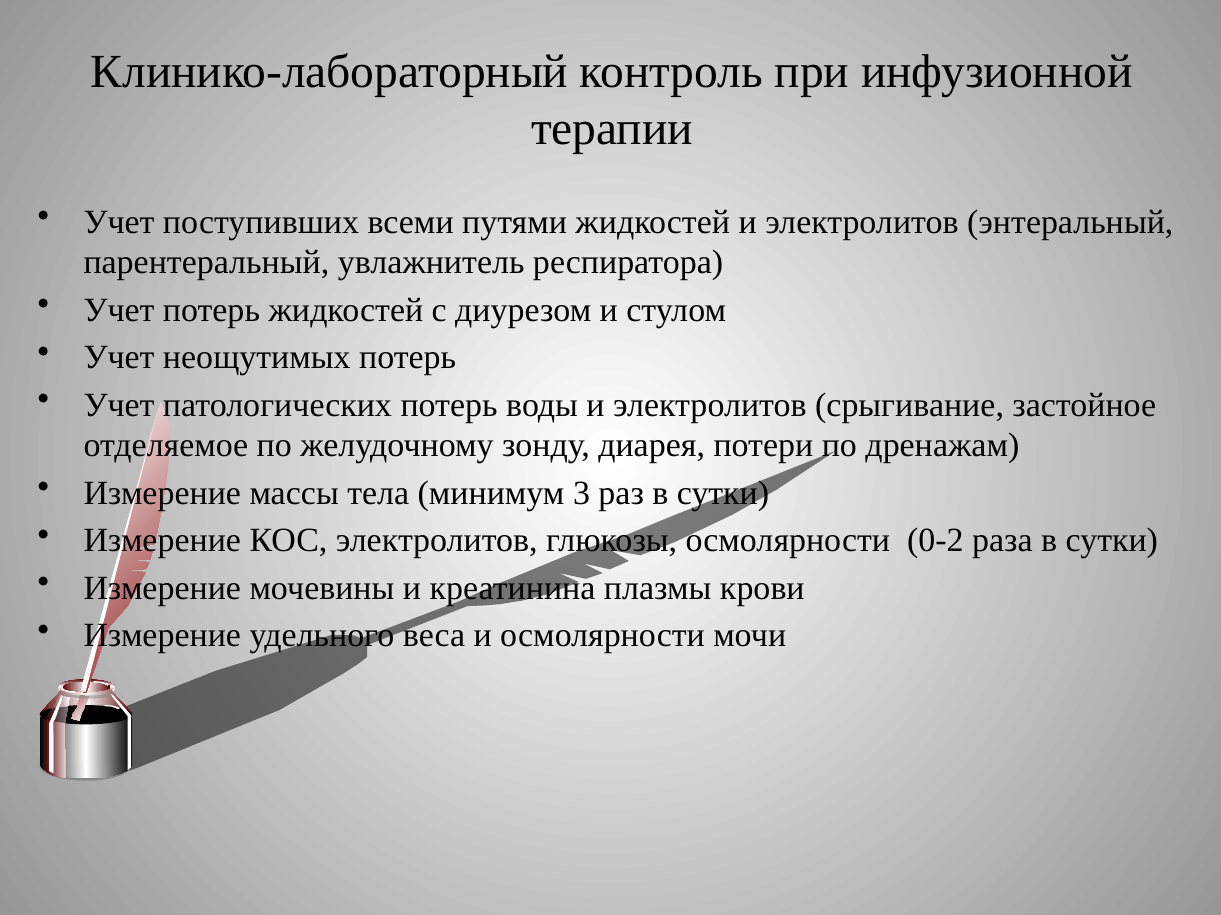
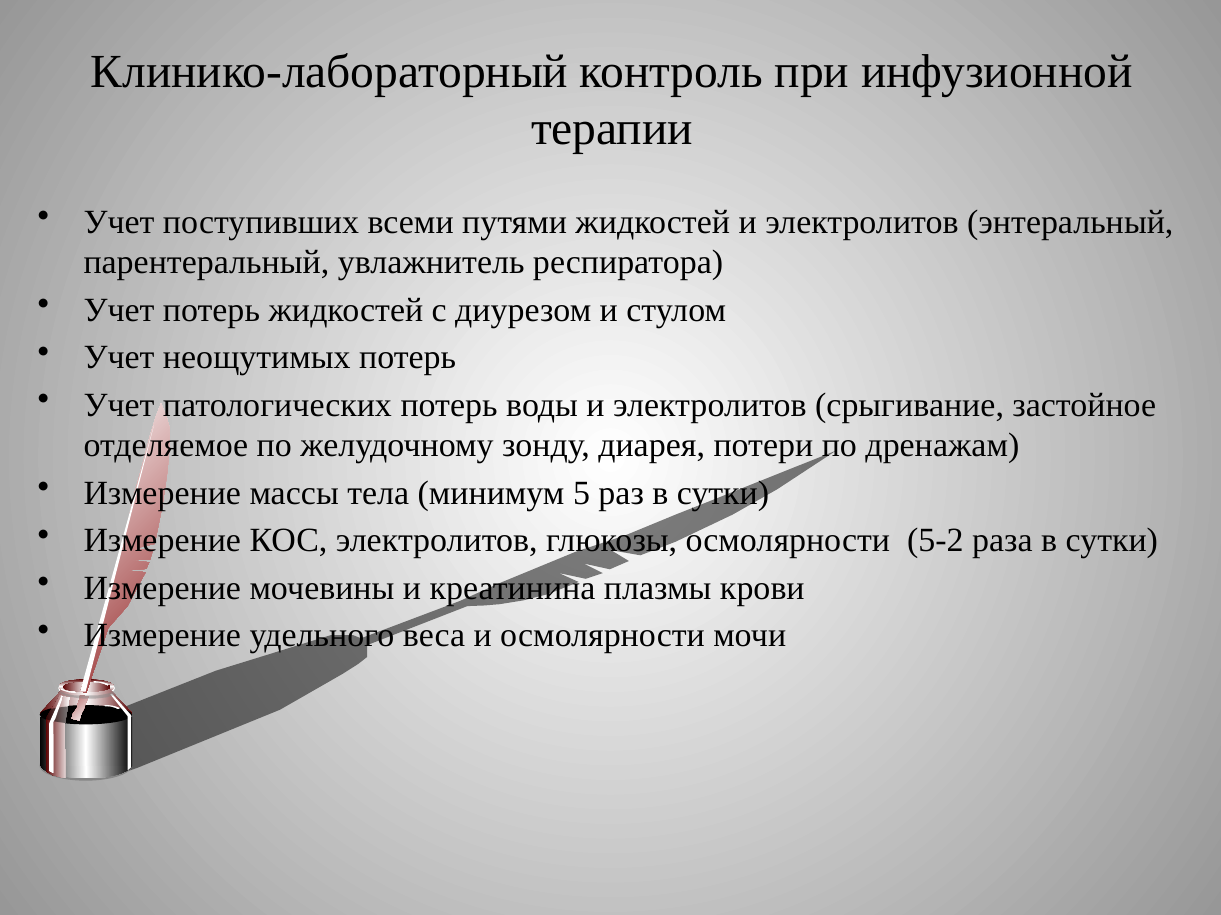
3: 3 -> 5
0-2: 0-2 -> 5-2
